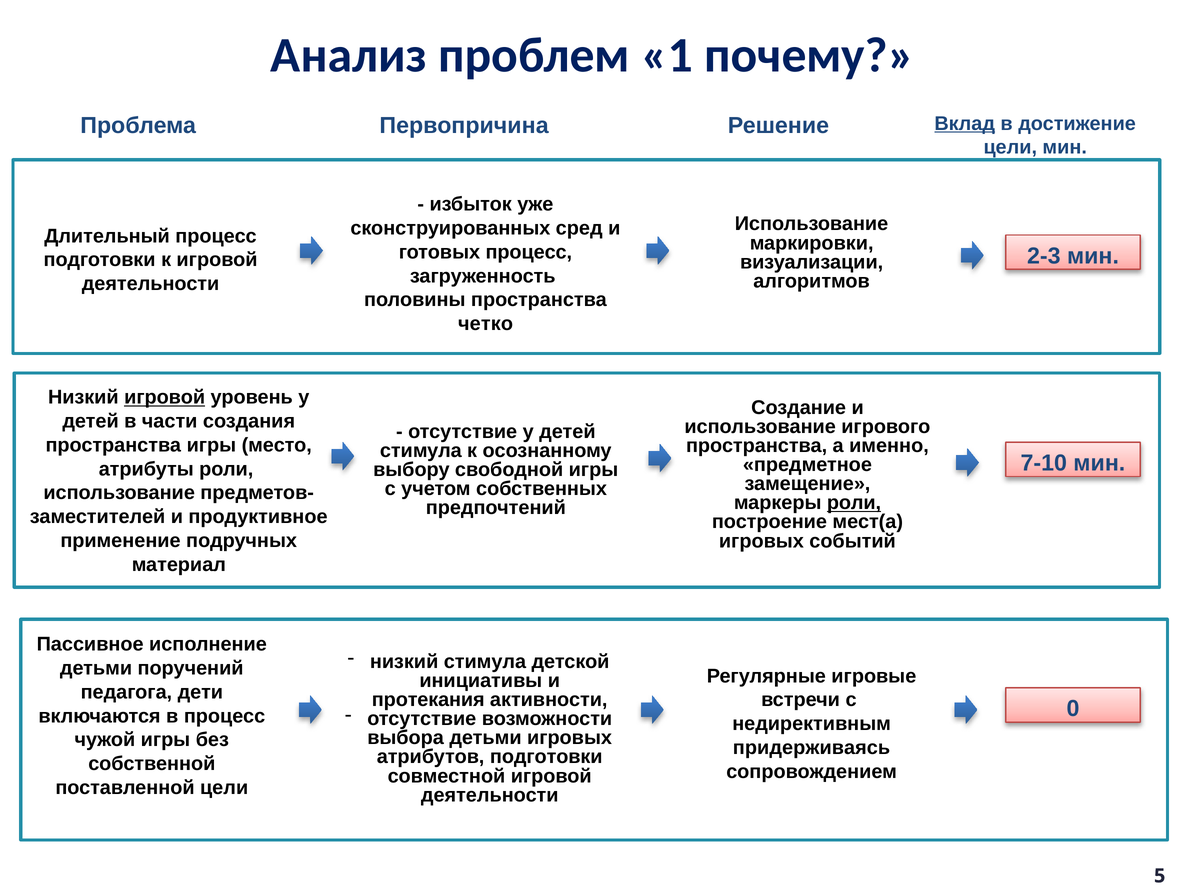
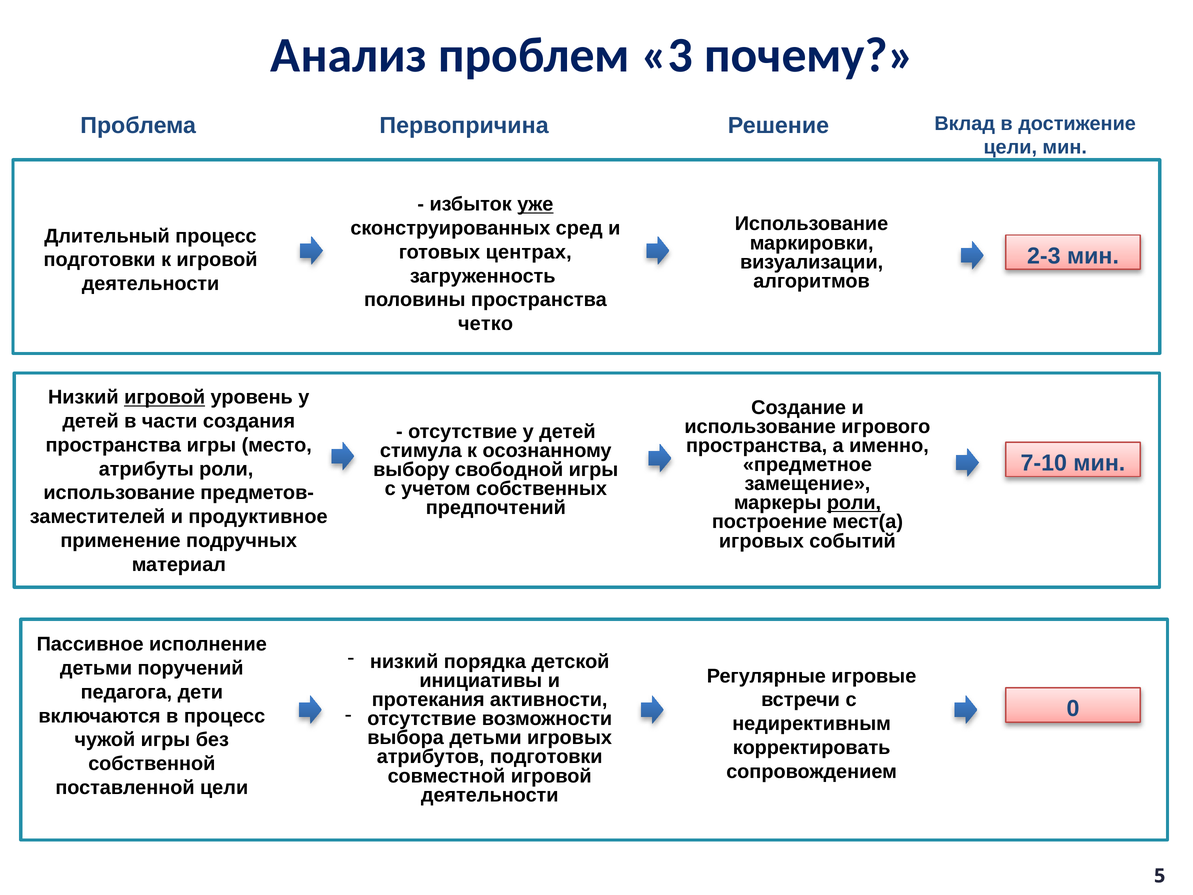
1: 1 -> 3
Вклад underline: present -> none
уже underline: none -> present
готовых процесс: процесс -> центрах
низкий стимула: стимула -> порядка
придерживаясь: придерживаясь -> корректировать
